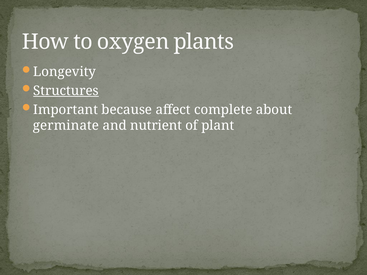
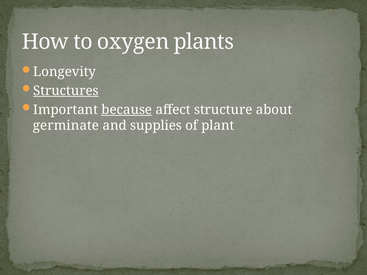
because underline: none -> present
complete: complete -> structure
nutrient: nutrient -> supplies
